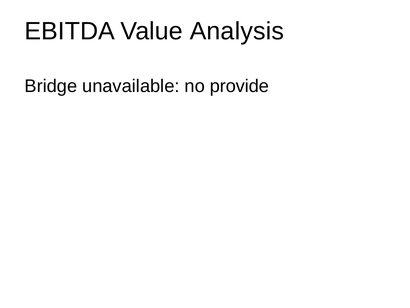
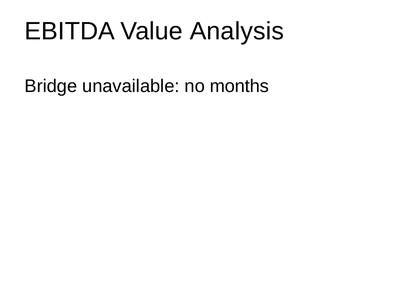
provide: provide -> months
